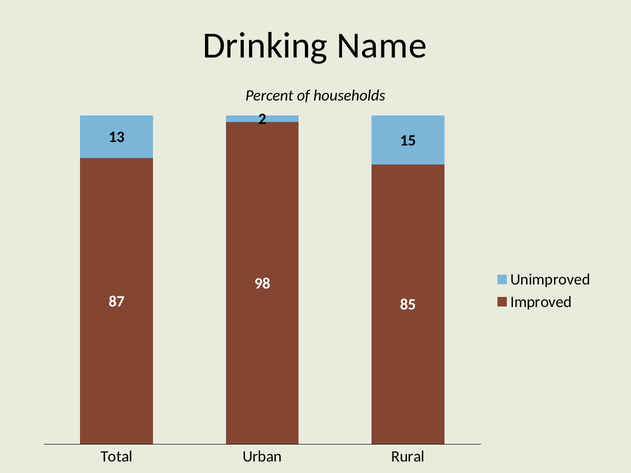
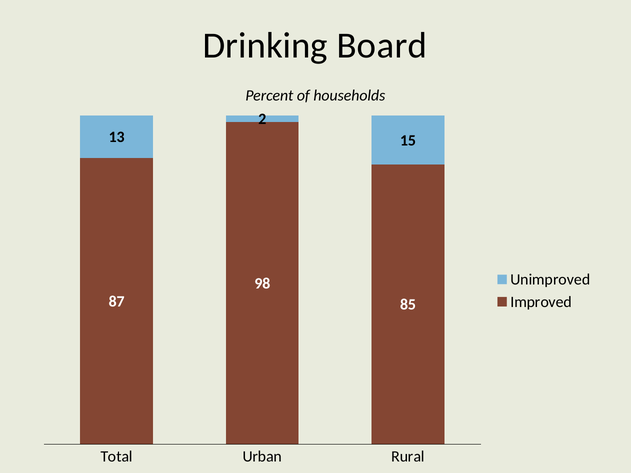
Name: Name -> Board
